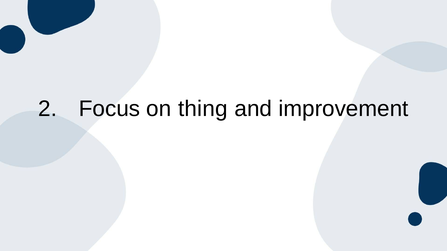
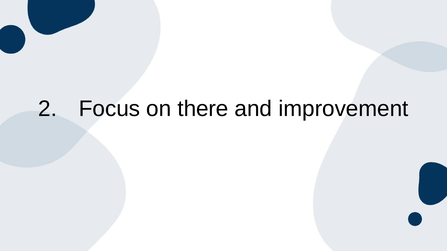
thing: thing -> there
